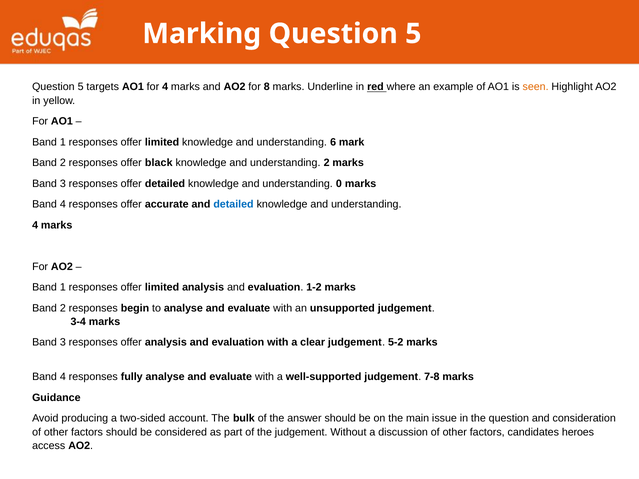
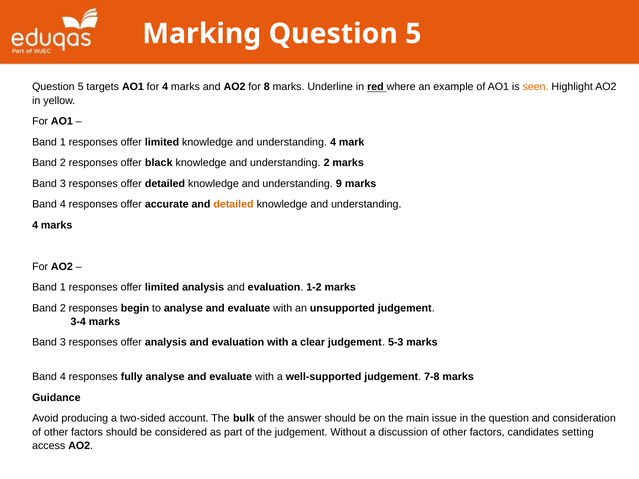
6 at (333, 142): 6 -> 4
0: 0 -> 9
detailed at (233, 204) colour: blue -> orange
5-2: 5-2 -> 5-3
heroes: heroes -> setting
